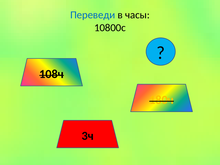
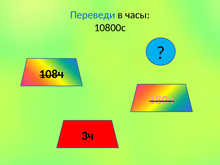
180ч colour: yellow -> pink
